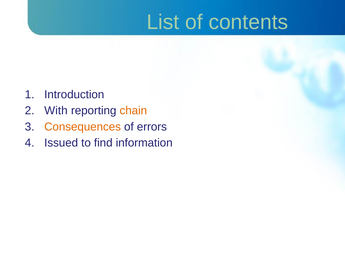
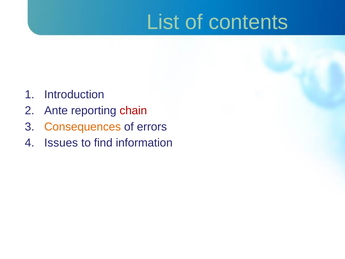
With: With -> Ante
chain colour: orange -> red
Issued: Issued -> Issues
